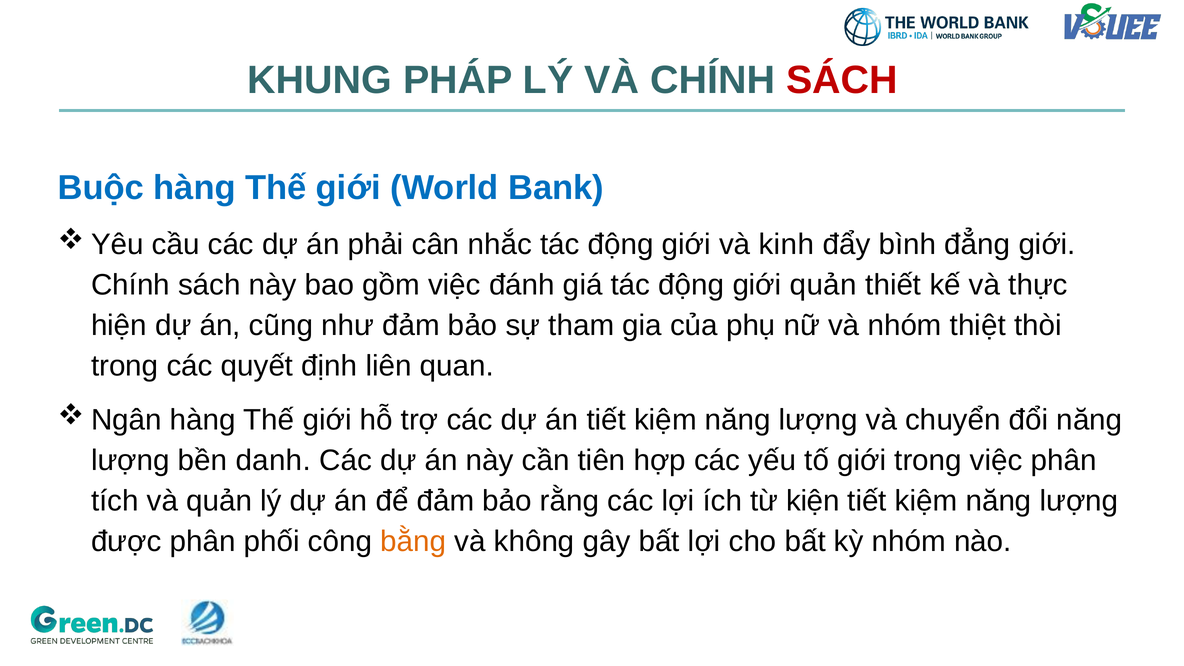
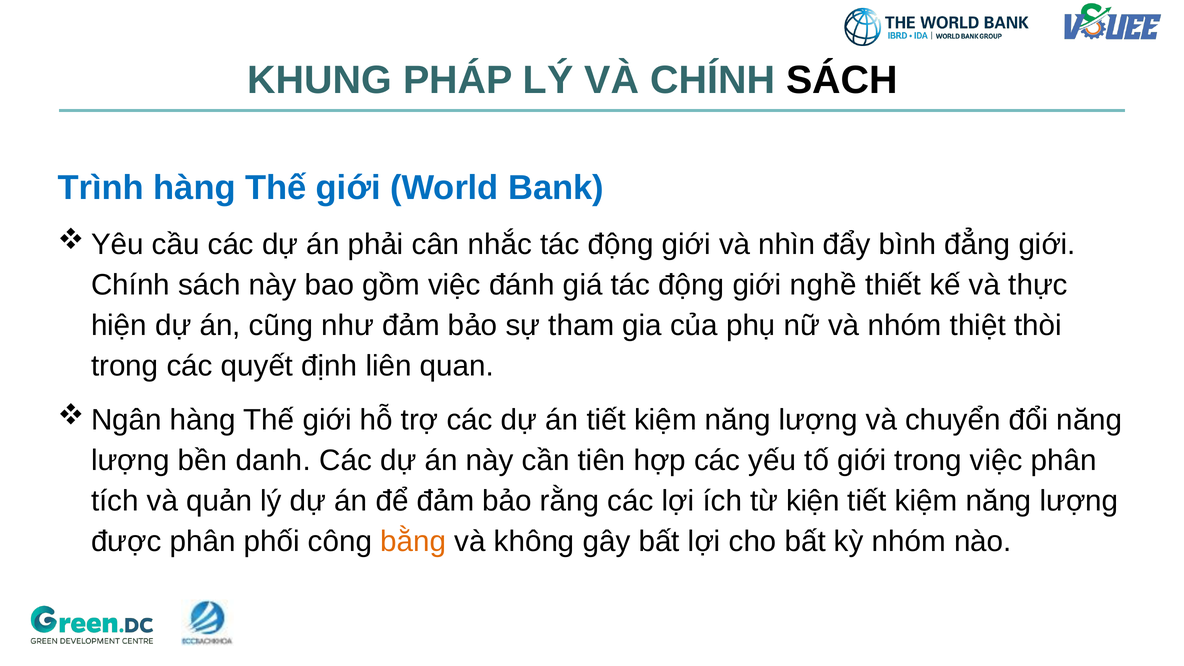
SÁCH at (842, 80) colour: red -> black
Buộc: Buộc -> Trình
kinh: kinh -> nhìn
giới quản: quản -> nghề
